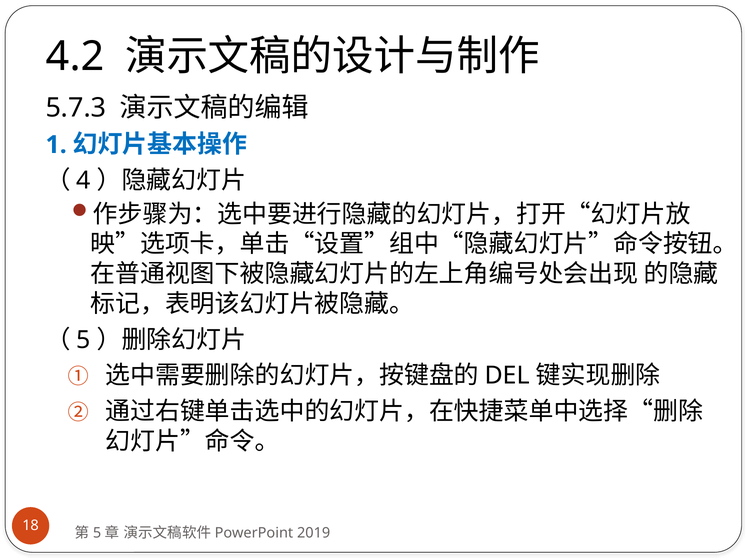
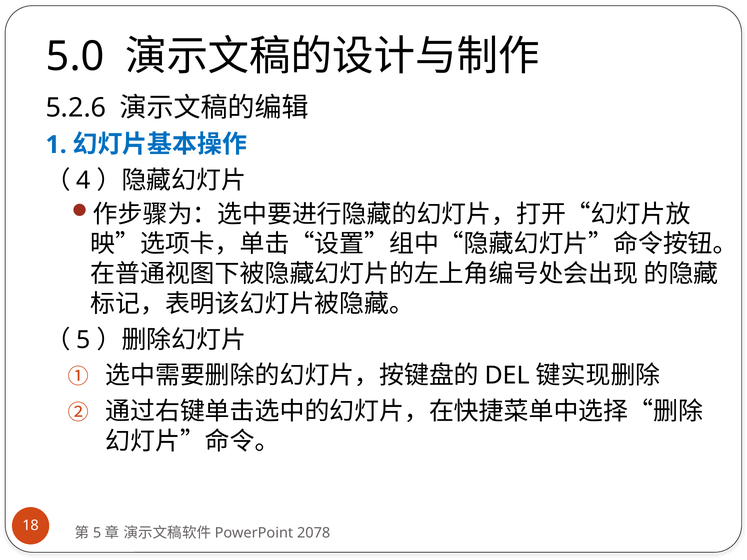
4.2: 4.2 -> 5.0
5.7.3: 5.7.3 -> 5.2.6
2019: 2019 -> 2078
